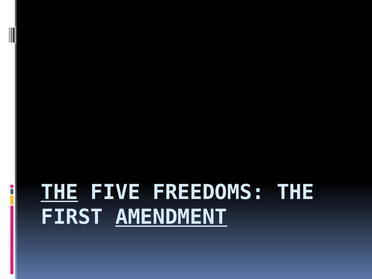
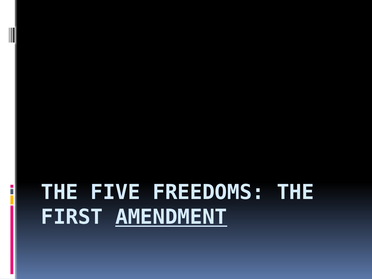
THE at (59, 192) underline: present -> none
